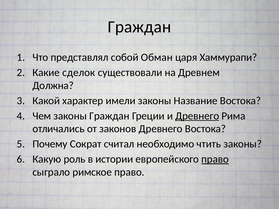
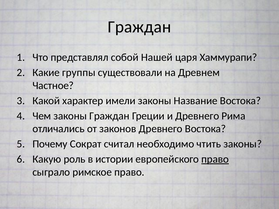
Обман: Обман -> Нашей
сделок: сделок -> группы
Должна: Должна -> Частное
Древнего at (197, 116) underline: present -> none
